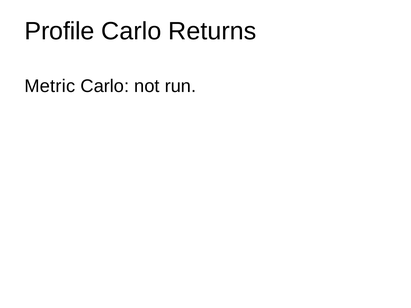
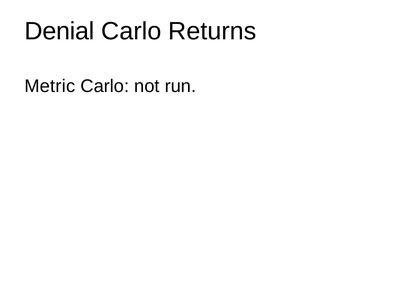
Profile: Profile -> Denial
